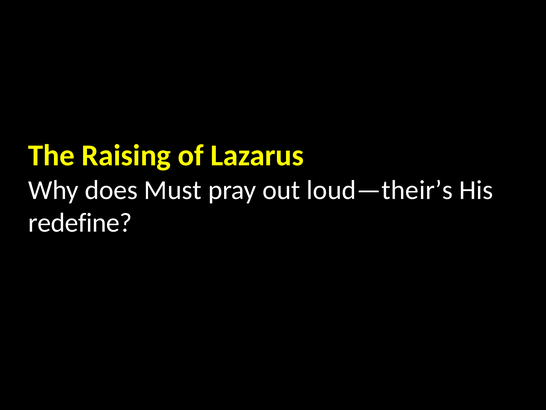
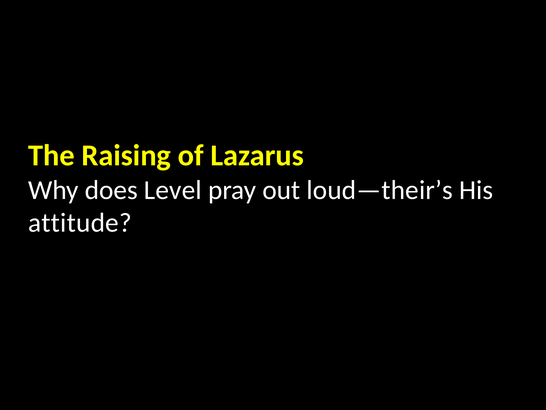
Must: Must -> Level
redefine: redefine -> attitude
